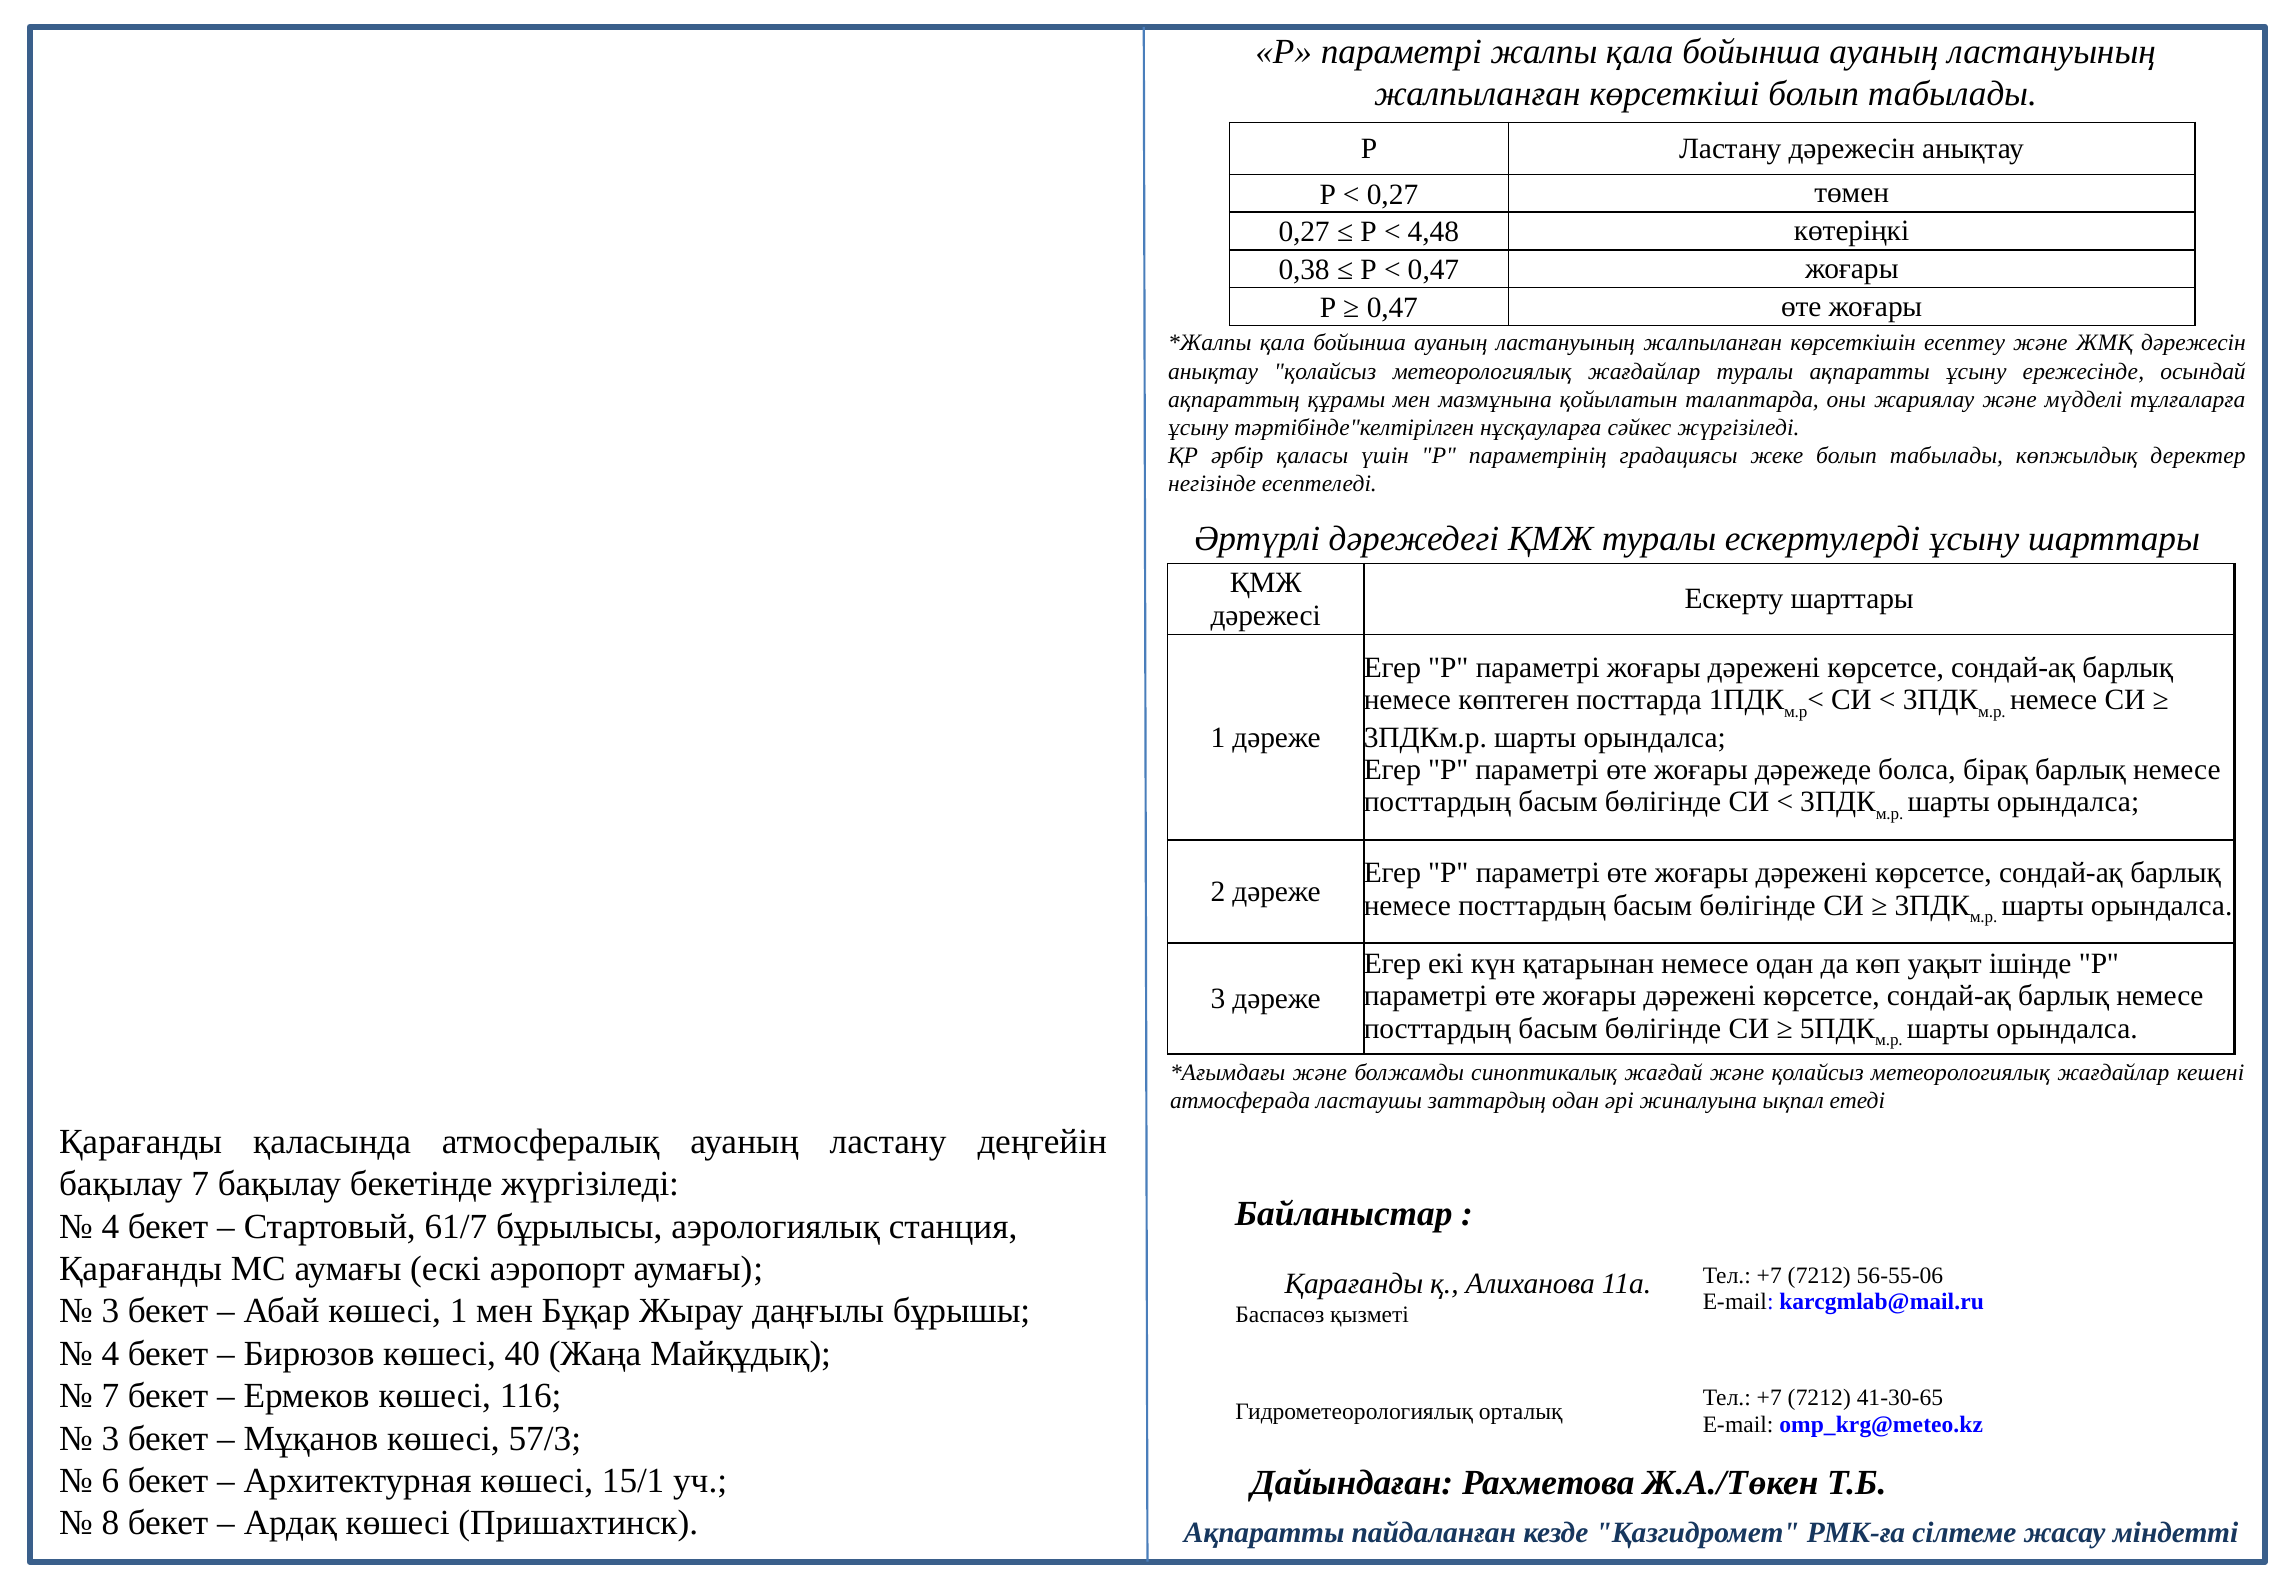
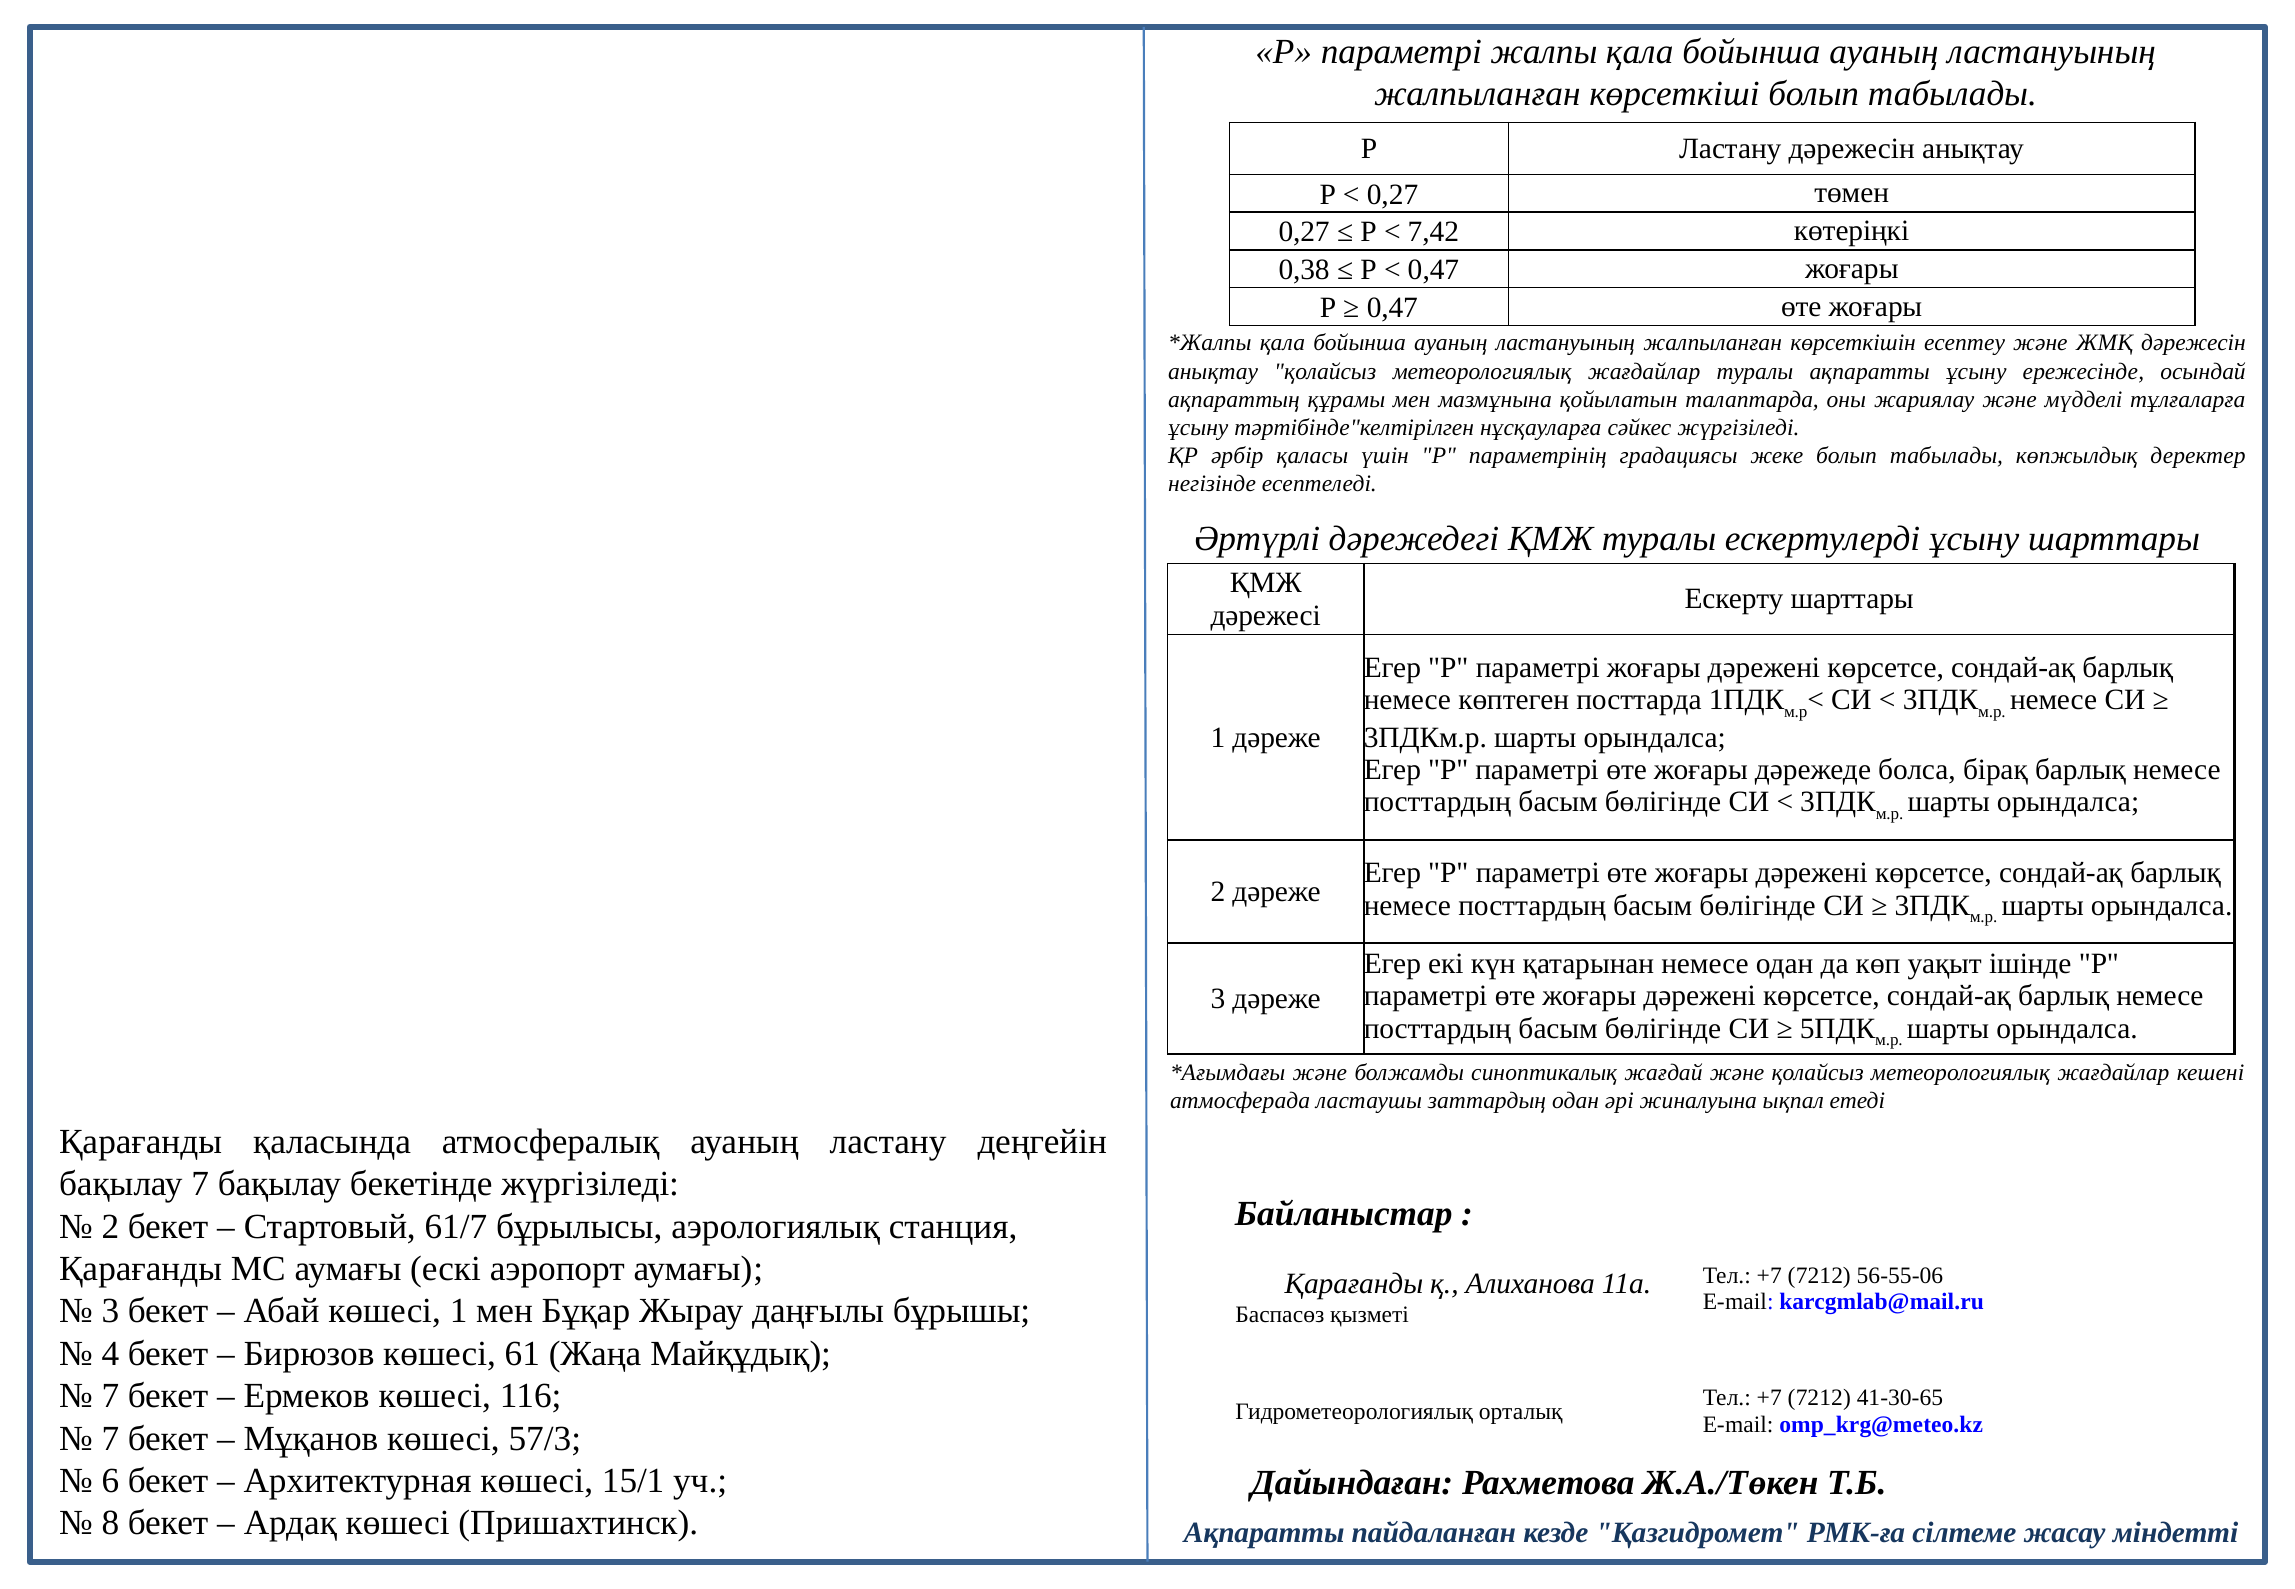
4,48: 4,48 -> 7,42
4 at (110, 1226): 4 -> 2
40: 40 -> 61
3 at (110, 1438): 3 -> 7
